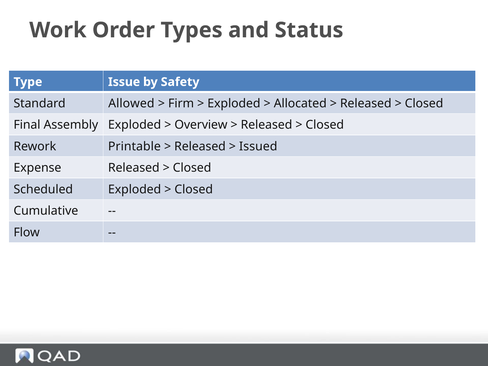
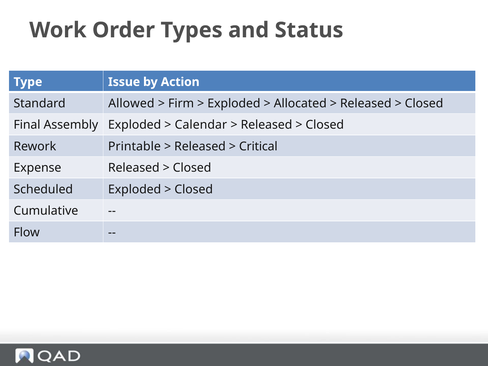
Safety: Safety -> Action
Overview: Overview -> Calendar
Issued: Issued -> Critical
